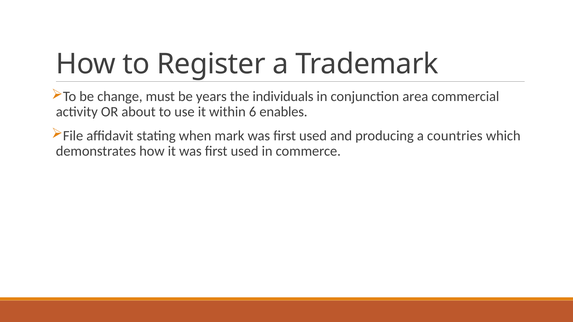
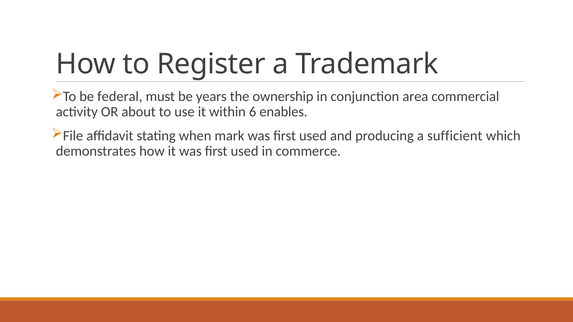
change: change -> federal
individuals: individuals -> ownership
countries: countries -> sufficient
